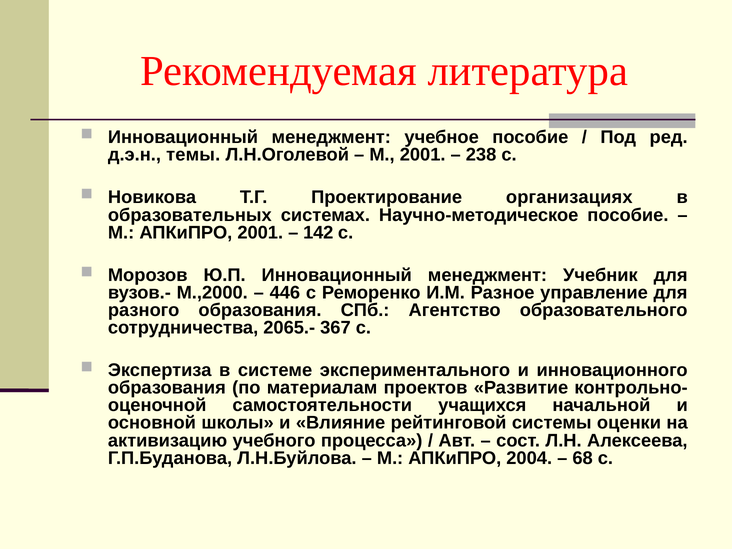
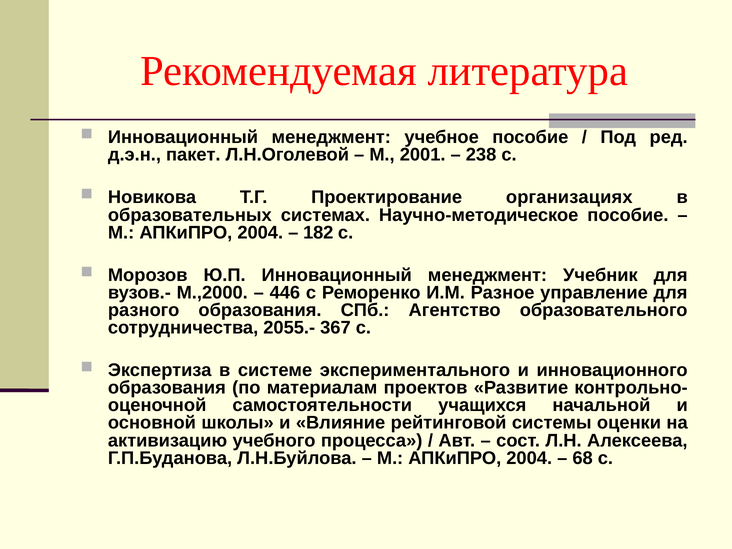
темы: темы -> пакет
2001 at (260, 233): 2001 -> 2004
142: 142 -> 182
2065.-: 2065.- -> 2055.-
